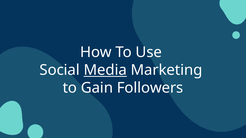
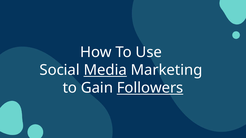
Followers underline: none -> present
